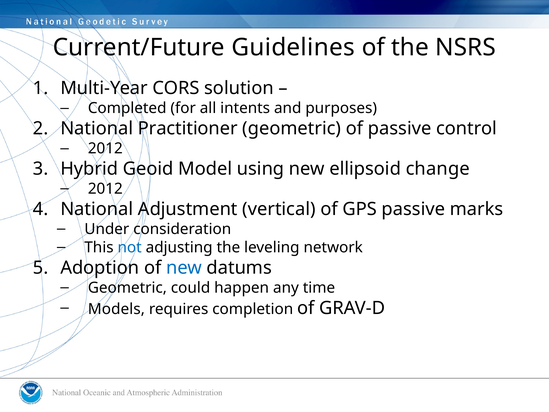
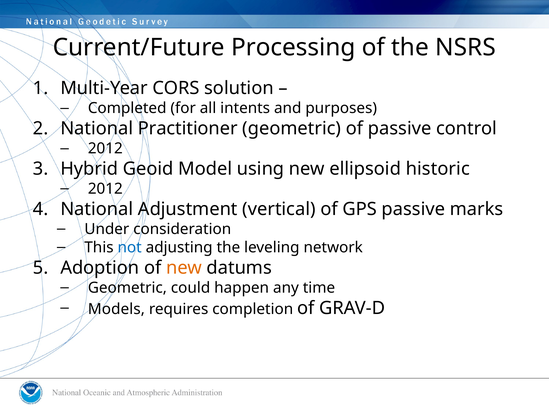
Guidelines: Guidelines -> Processing
change: change -> historic
new at (184, 268) colour: blue -> orange
